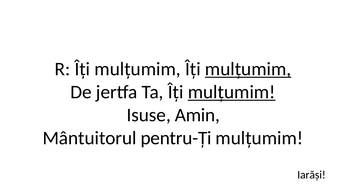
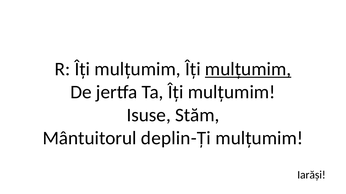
mulțumim at (232, 92) underline: present -> none
Amin: Amin -> Stăm
pentru-Ți: pentru-Ți -> deplin-Ți
